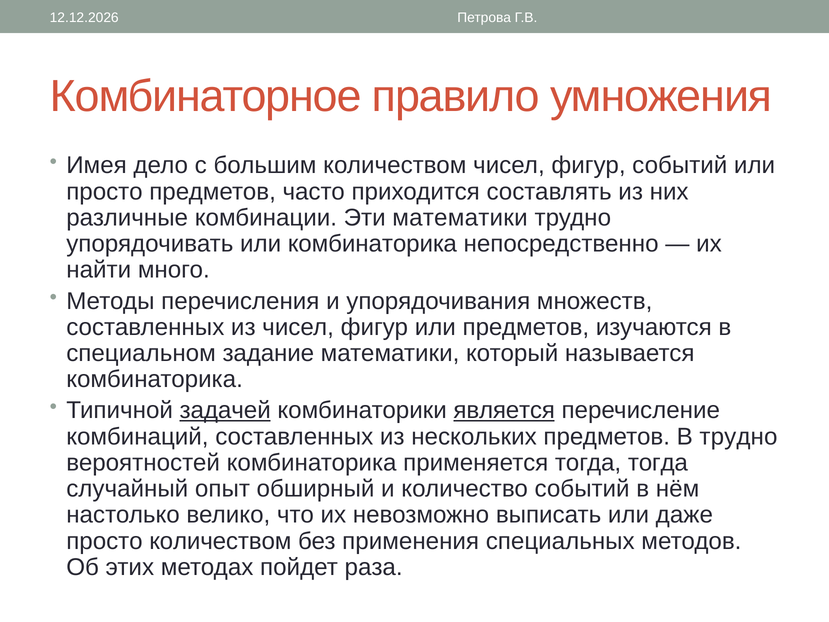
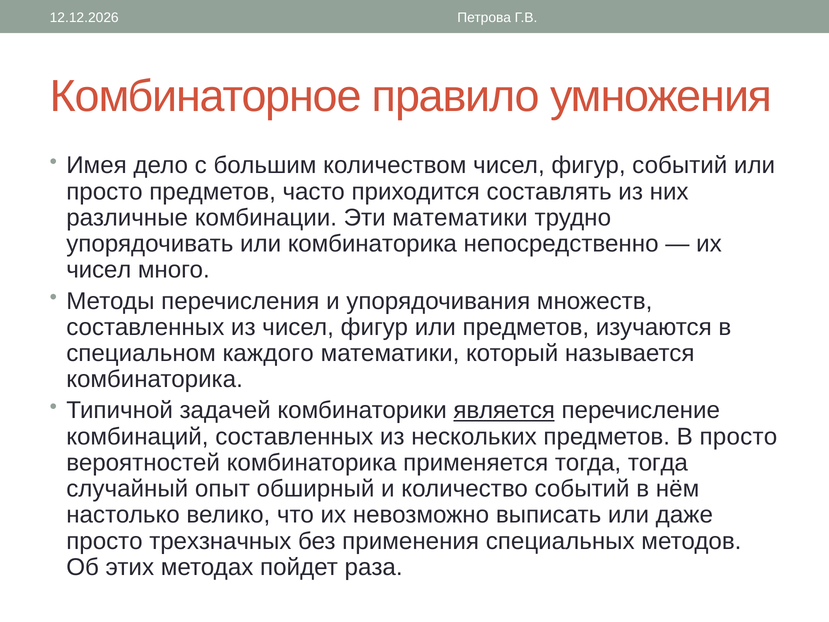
найти at (99, 270): найти -> чисел
задание: задание -> каждого
задачей underline: present -> none
В трудно: трудно -> просто
просто количеством: количеством -> трехзначных
